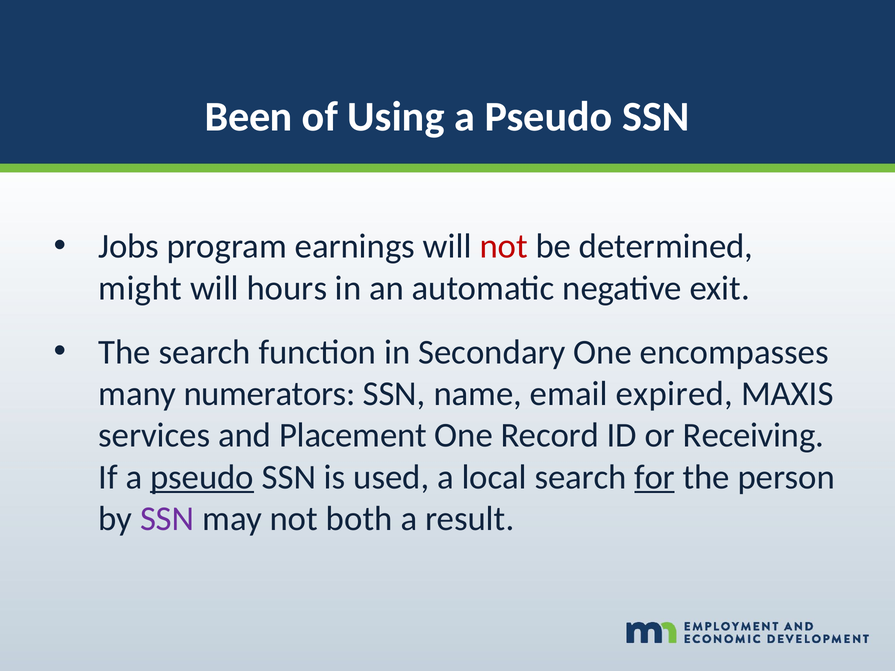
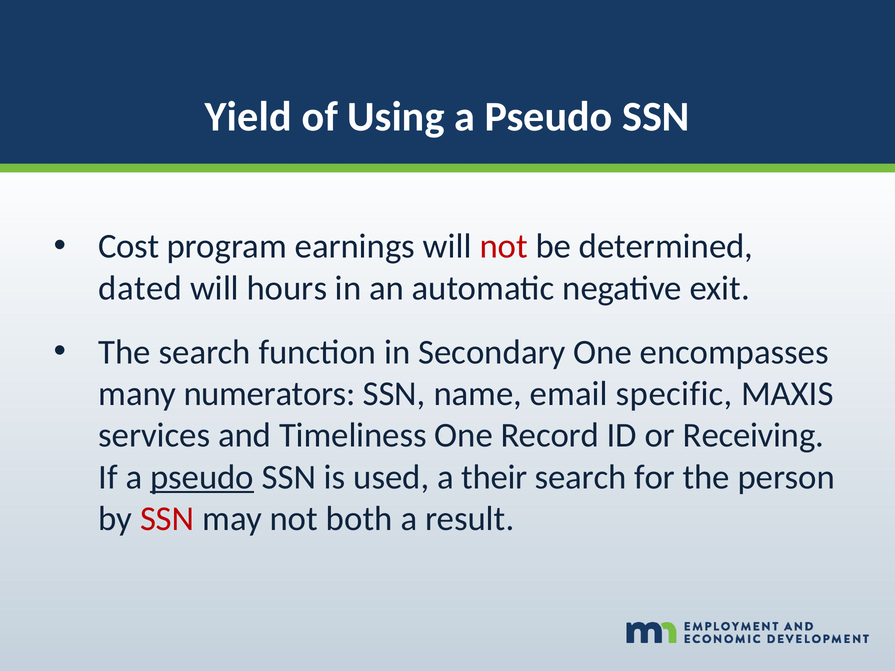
Been: Been -> Yield
Jobs: Jobs -> Cost
might: might -> dated
expired: expired -> specific
Placement: Placement -> Timeliness
local: local -> their
for underline: present -> none
SSN at (167, 519) colour: purple -> red
